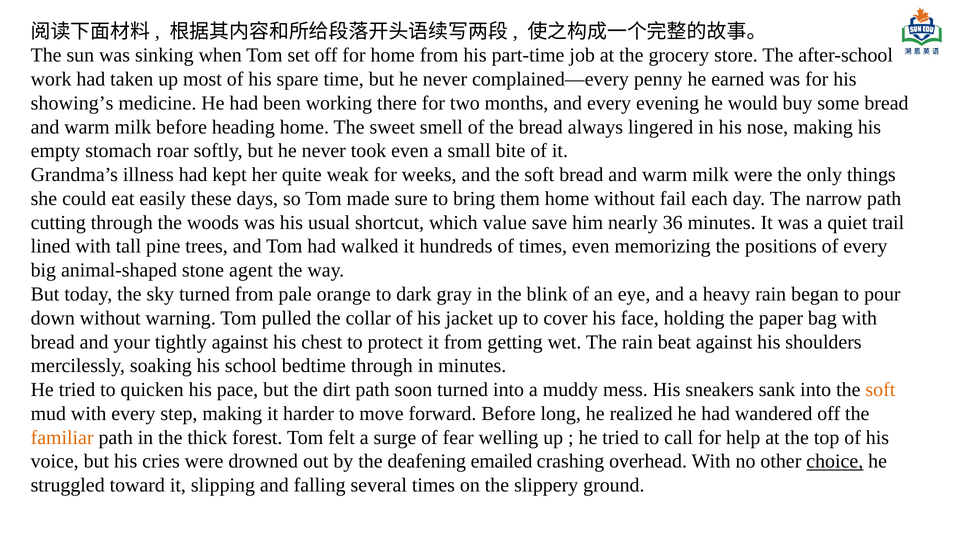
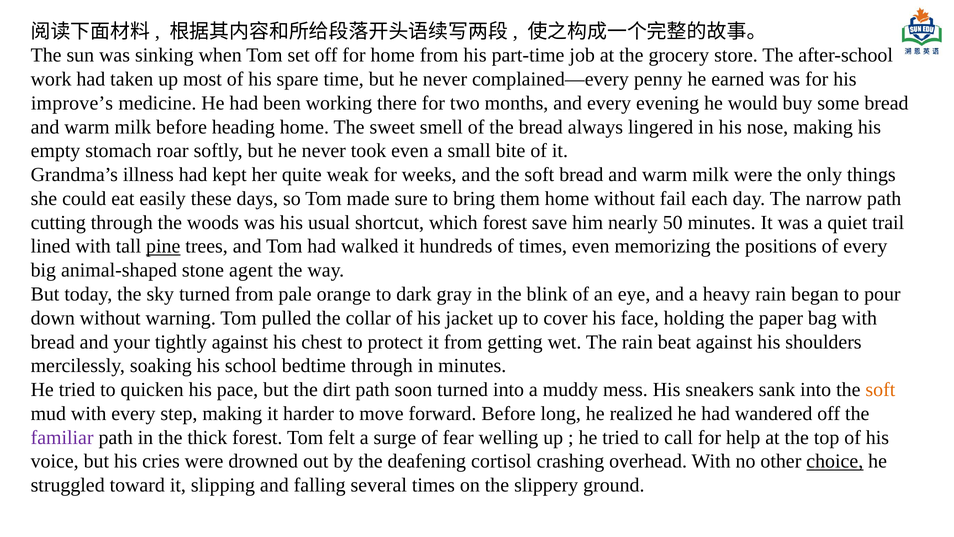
showing’s: showing’s -> improve’s
which value: value -> forest
36: 36 -> 50
pine underline: none -> present
familiar colour: orange -> purple
emailed: emailed -> cortisol
